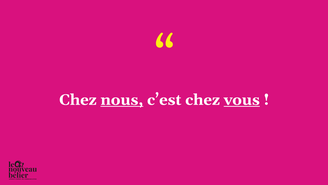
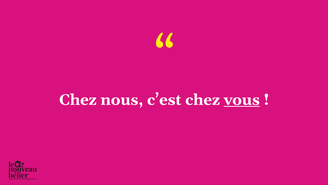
nous underline: present -> none
